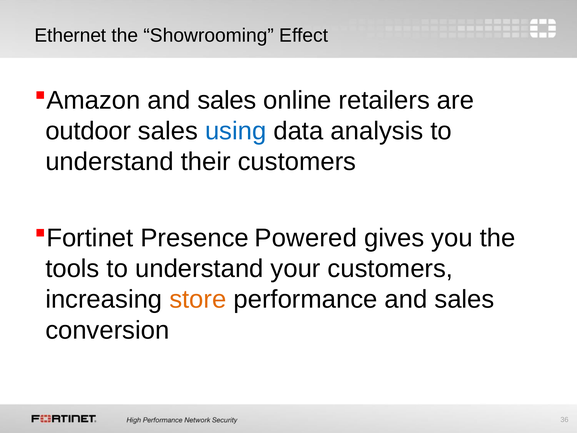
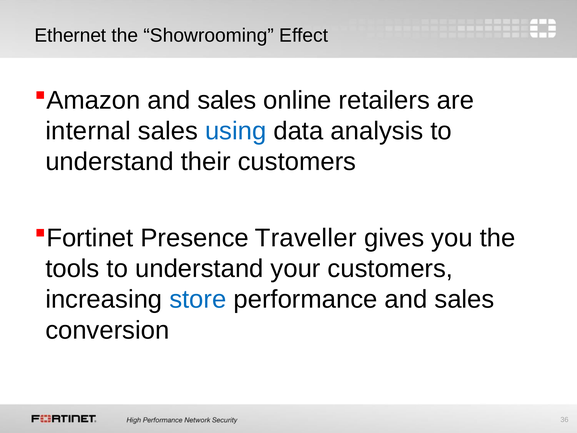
outdoor: outdoor -> internal
Powered: Powered -> Traveller
store colour: orange -> blue
